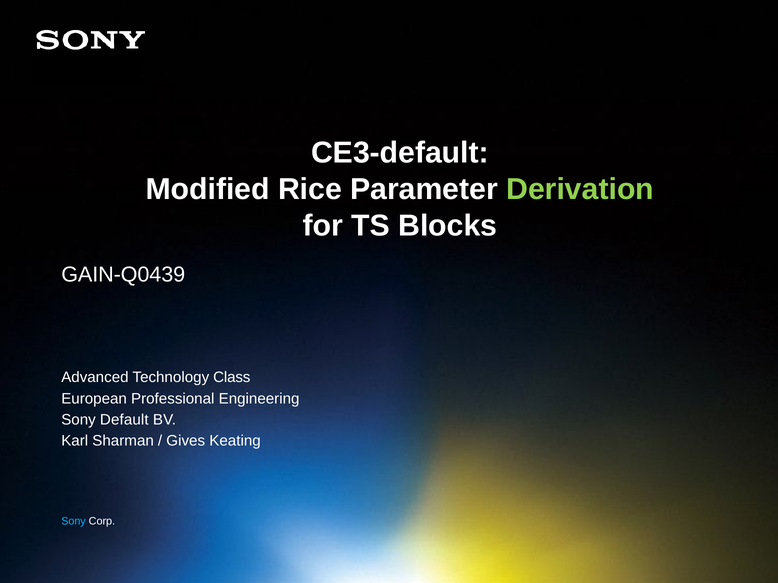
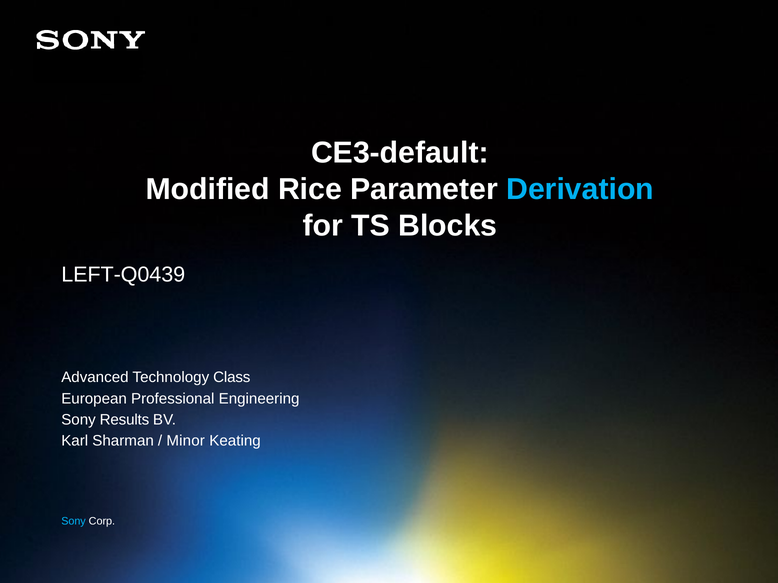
Derivation colour: light green -> light blue
GAIN-Q0439: GAIN-Q0439 -> LEFT-Q0439
Default: Default -> Results
Gives: Gives -> Minor
